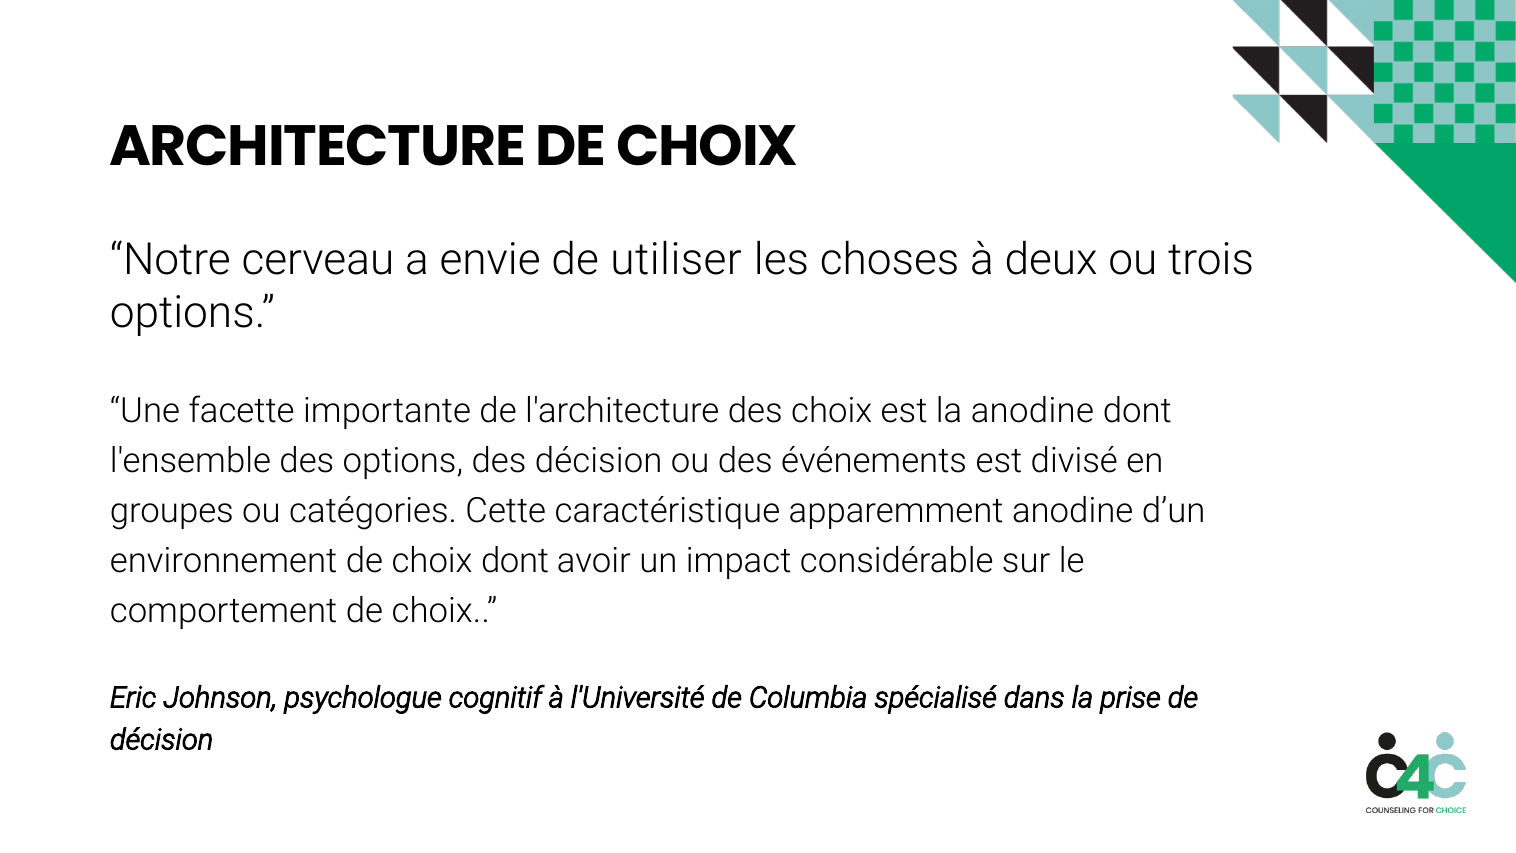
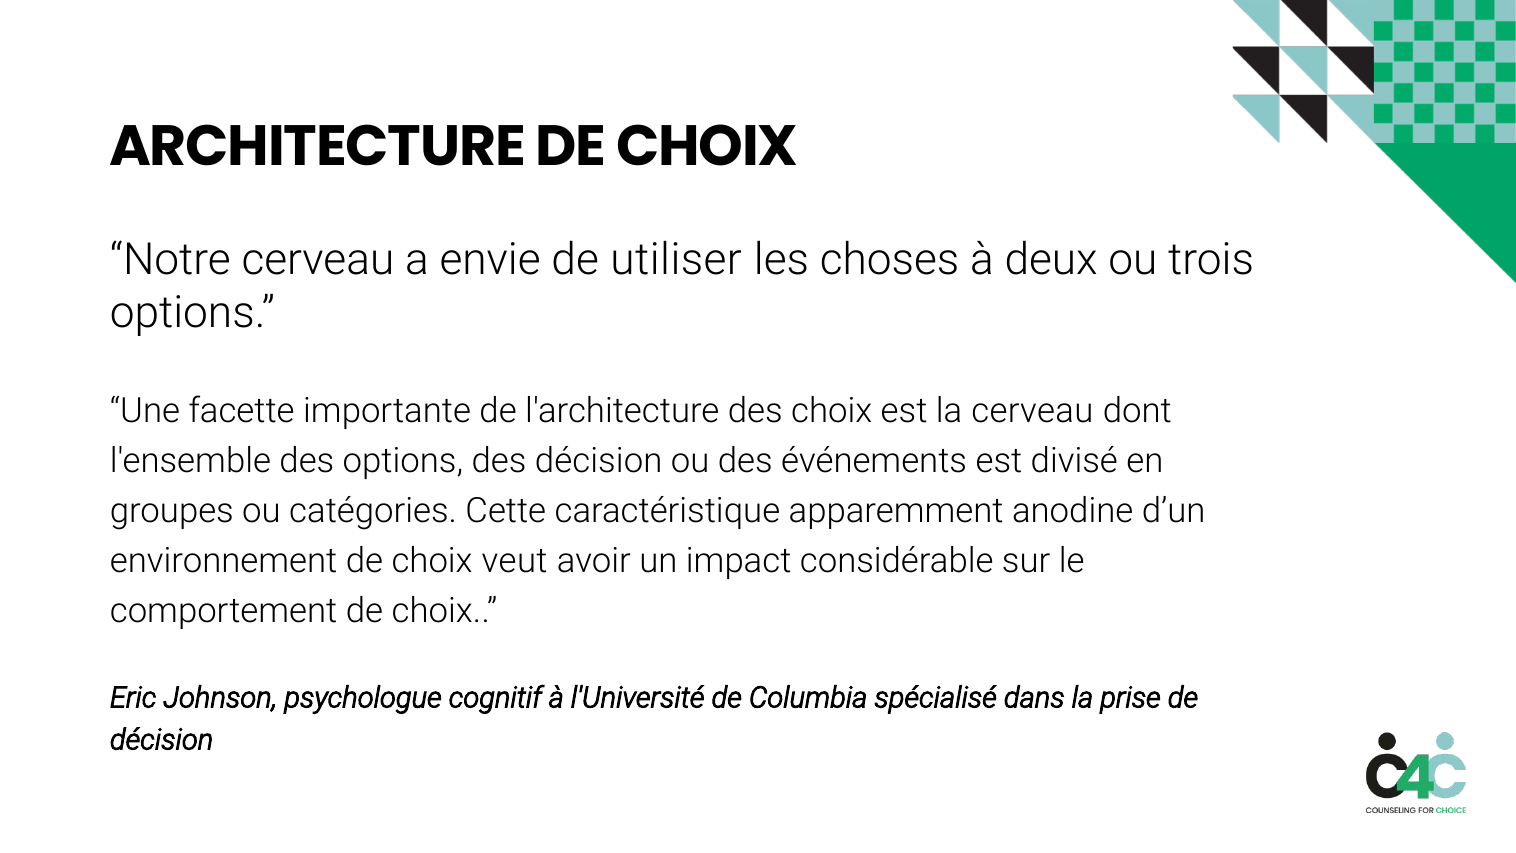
la anodine: anodine -> cerveau
choix dont: dont -> veut
